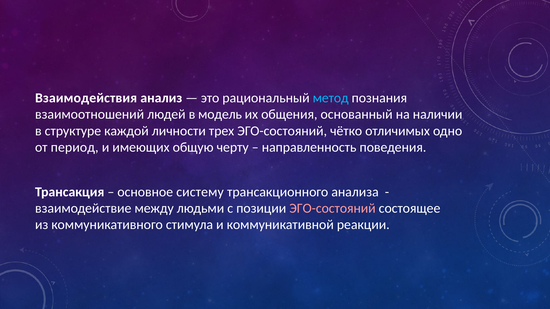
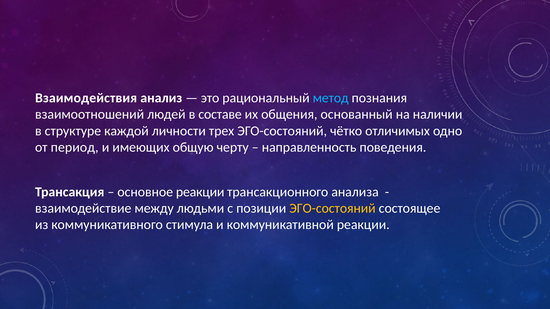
модель: модель -> составе
основное систему: систему -> реакции
ЭГО-состояний at (332, 209) colour: pink -> yellow
